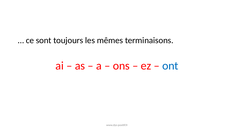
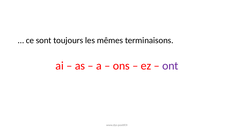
ont colour: blue -> purple
